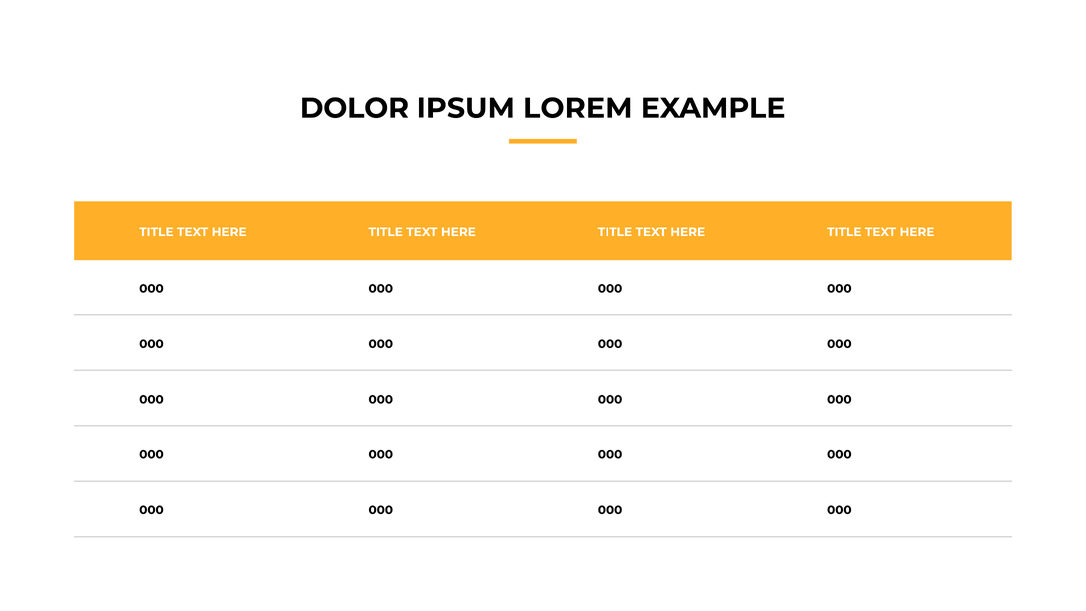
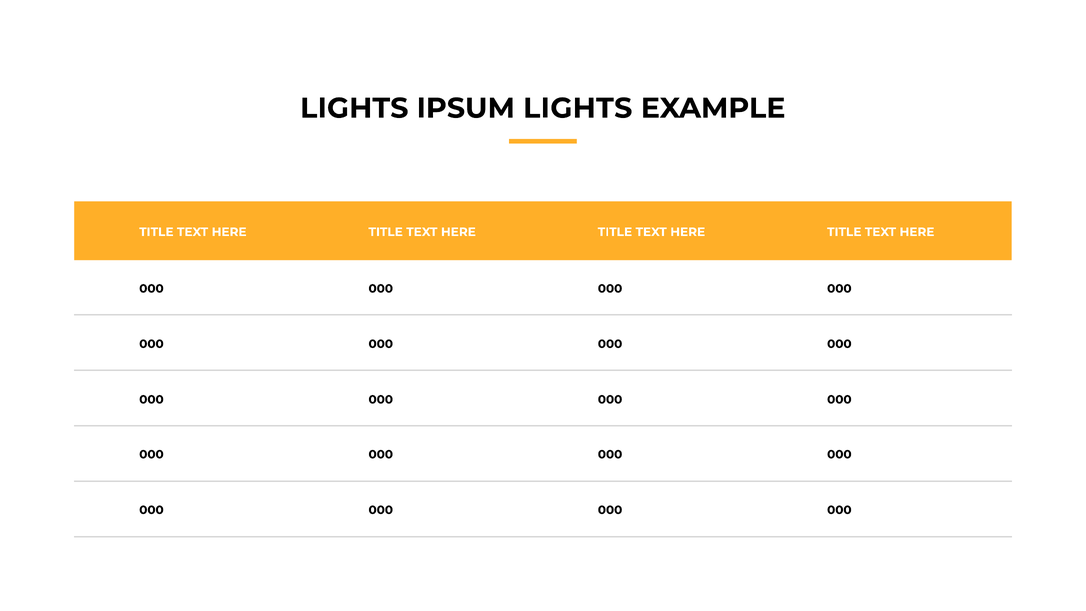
DOLOR at (354, 108): DOLOR -> LIGHTS
IPSUM LOREM: LOREM -> LIGHTS
